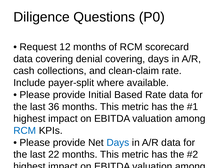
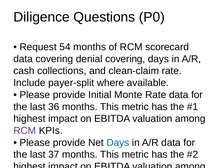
12: 12 -> 54
Based: Based -> Monte
RCM at (25, 131) colour: blue -> purple
22: 22 -> 37
